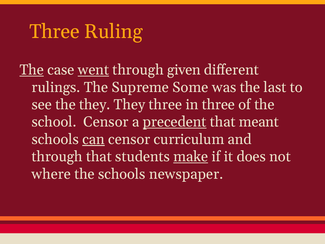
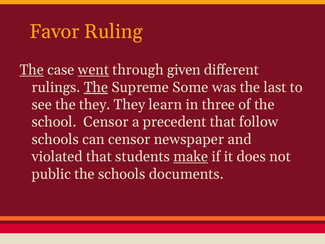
Three at (54, 31): Three -> Favor
The at (96, 87) underline: none -> present
They three: three -> learn
precedent underline: present -> none
meant: meant -> follow
can underline: present -> none
curriculum: curriculum -> newspaper
through at (57, 156): through -> violated
where: where -> public
newspaper: newspaper -> documents
